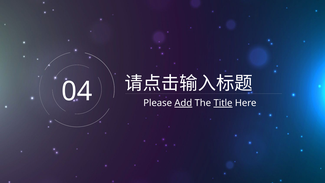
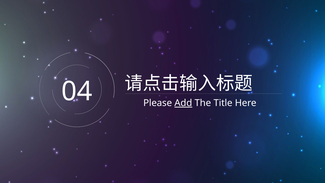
Title underline: present -> none
